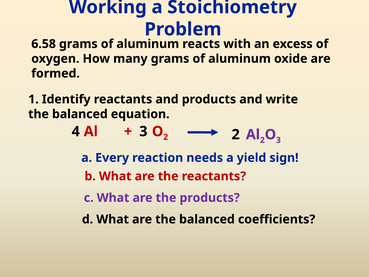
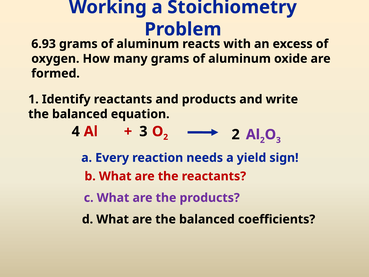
6.58: 6.58 -> 6.93
